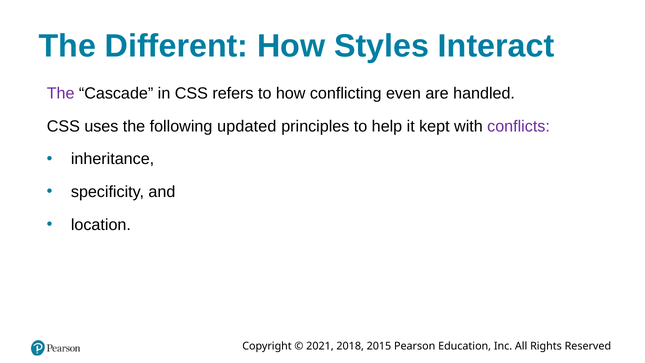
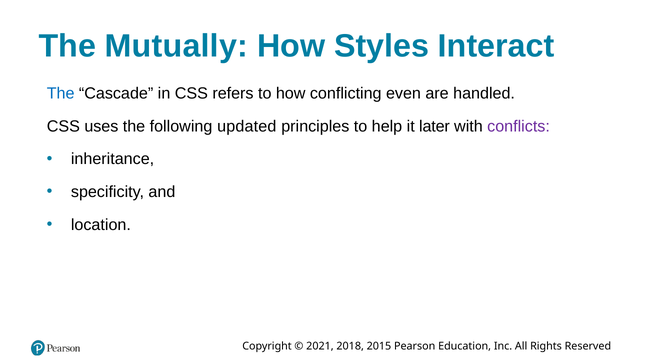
Different: Different -> Mutually
The at (61, 94) colour: purple -> blue
kept: kept -> later
